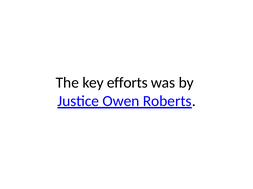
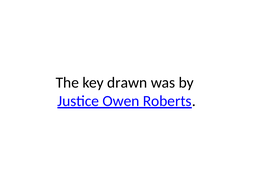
efforts: efforts -> drawn
